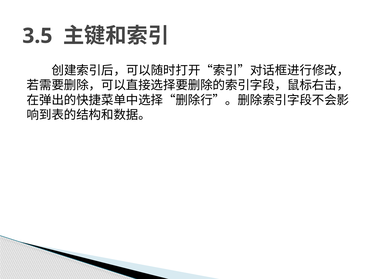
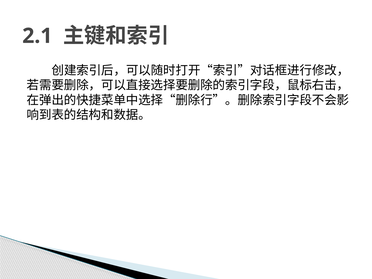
3.5: 3.5 -> 2.1
